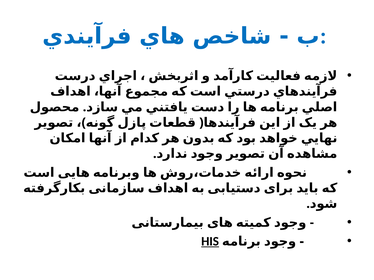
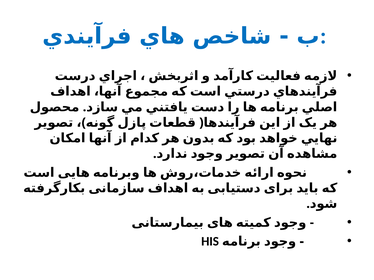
HIS underline: present -> none
